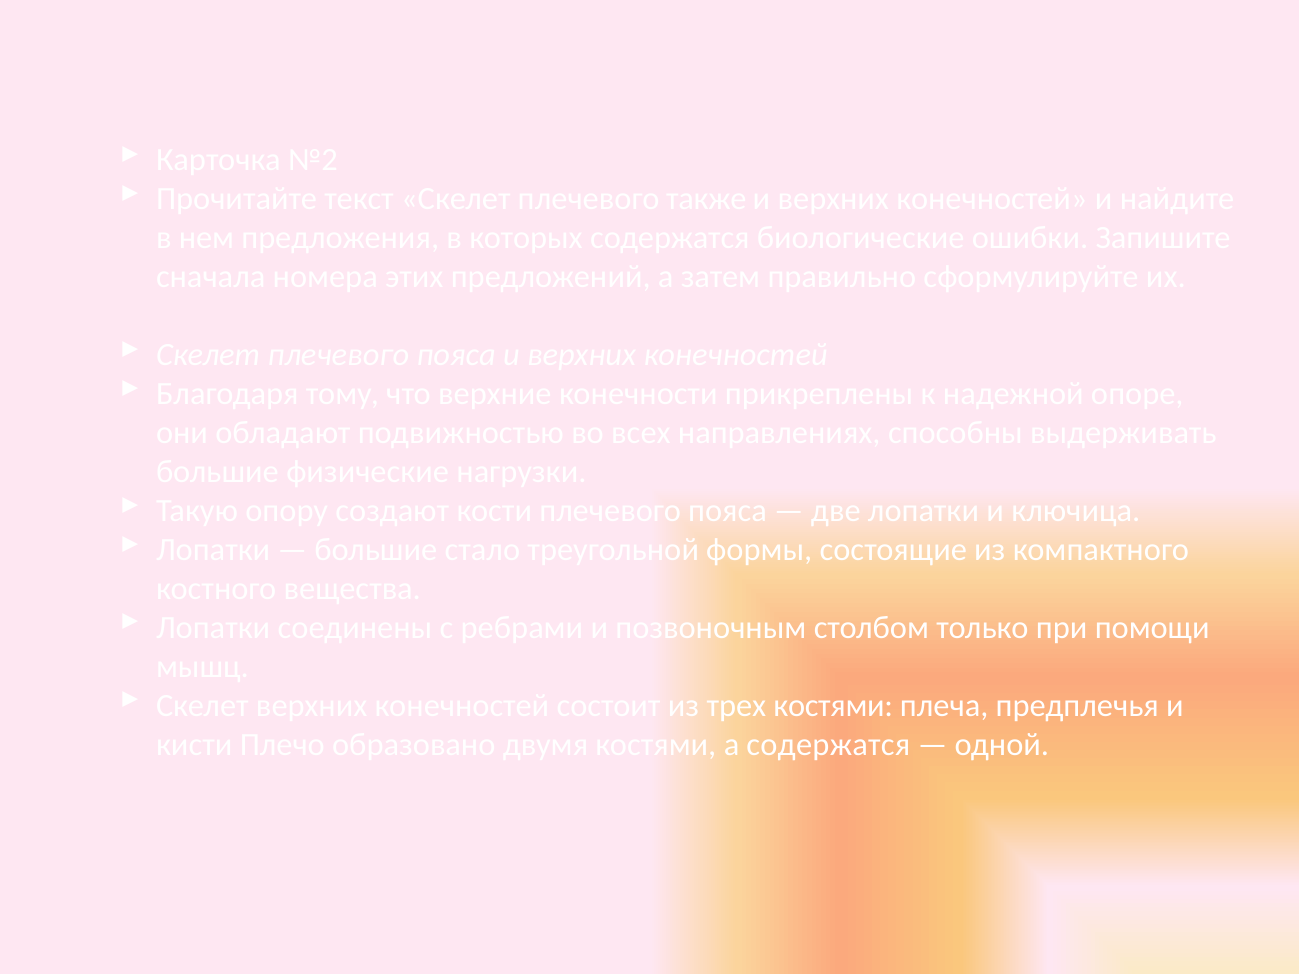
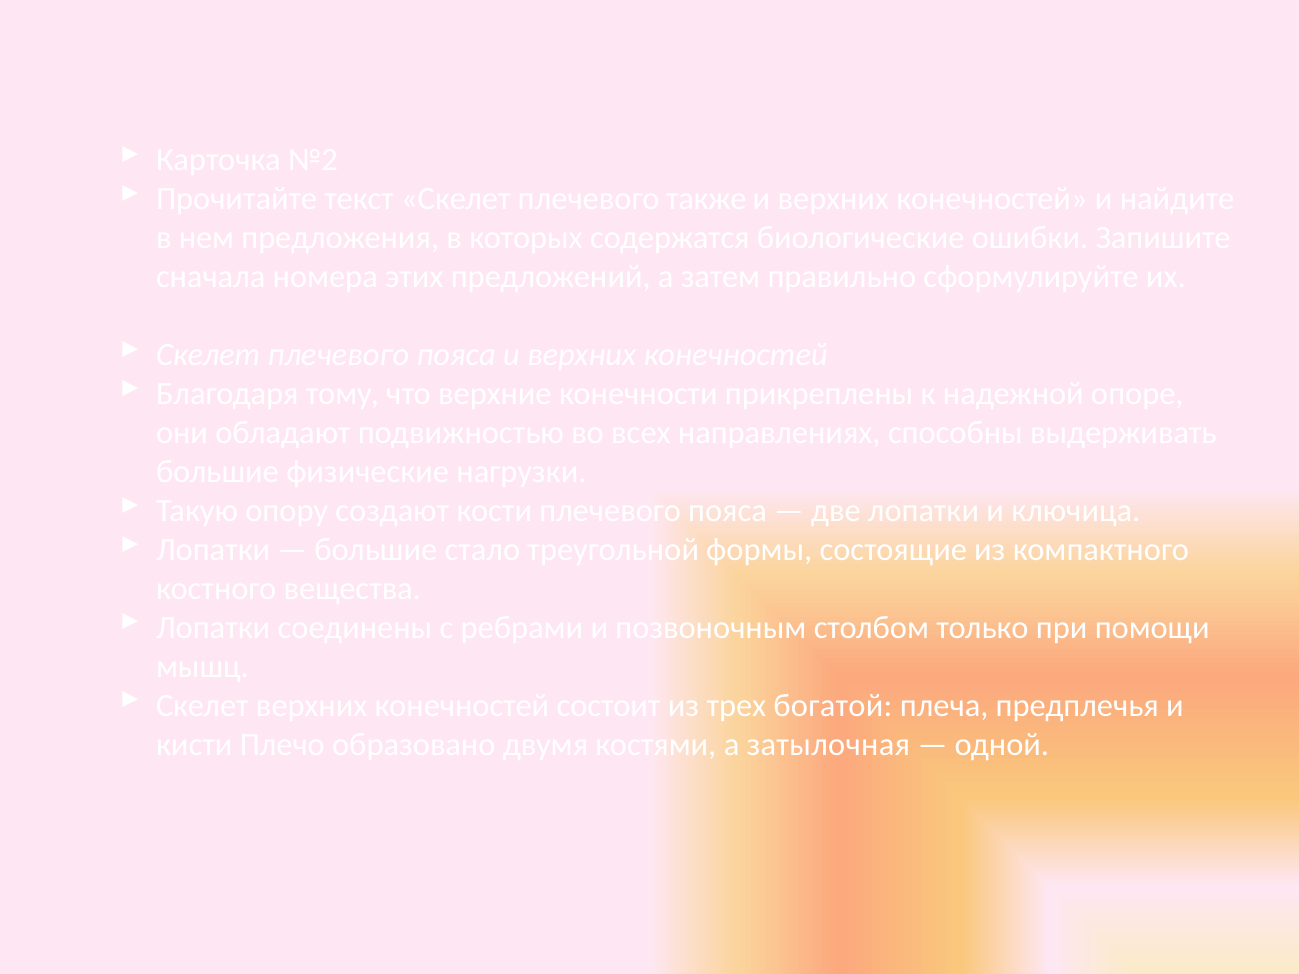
трех костями: костями -> богатой
а содержатся: содержатся -> затылочная
